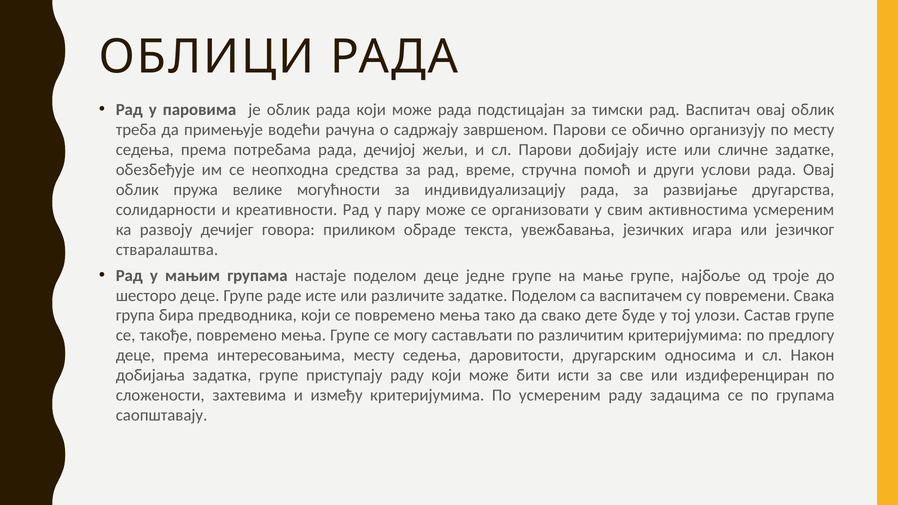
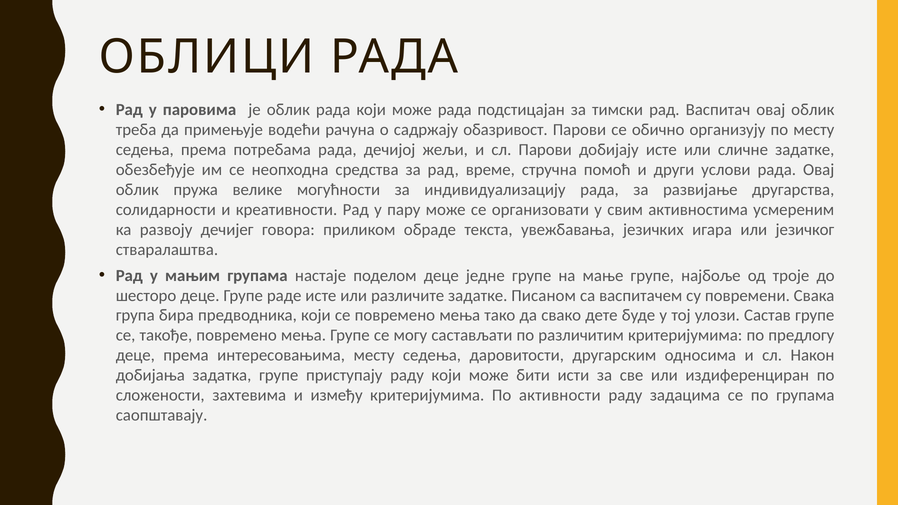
завршеном: завршеном -> обазривост
задатке Поделом: Поделом -> Писаном
По усмереним: усмереним -> активности
